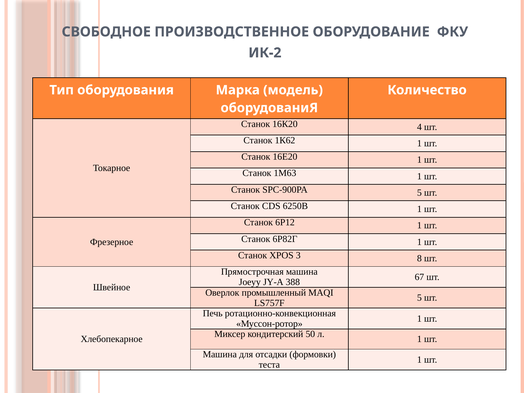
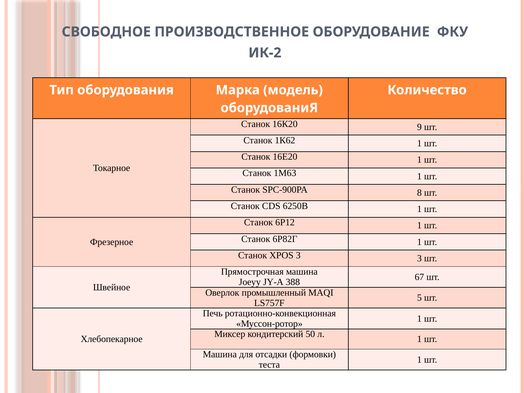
4: 4 -> 9
SPC-900PA 5: 5 -> 8
3 8: 8 -> 3
